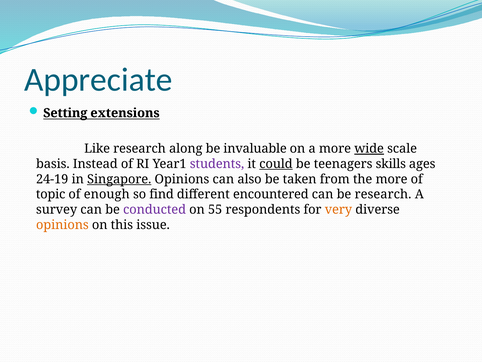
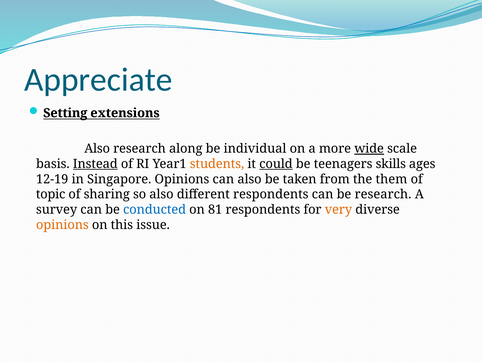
Like at (97, 148): Like -> Also
invaluable: invaluable -> individual
Instead underline: none -> present
students colour: purple -> orange
24-19: 24-19 -> 12-19
Singapore underline: present -> none
the more: more -> them
enough: enough -> sharing
so find: find -> also
different encountered: encountered -> respondents
conducted colour: purple -> blue
55: 55 -> 81
